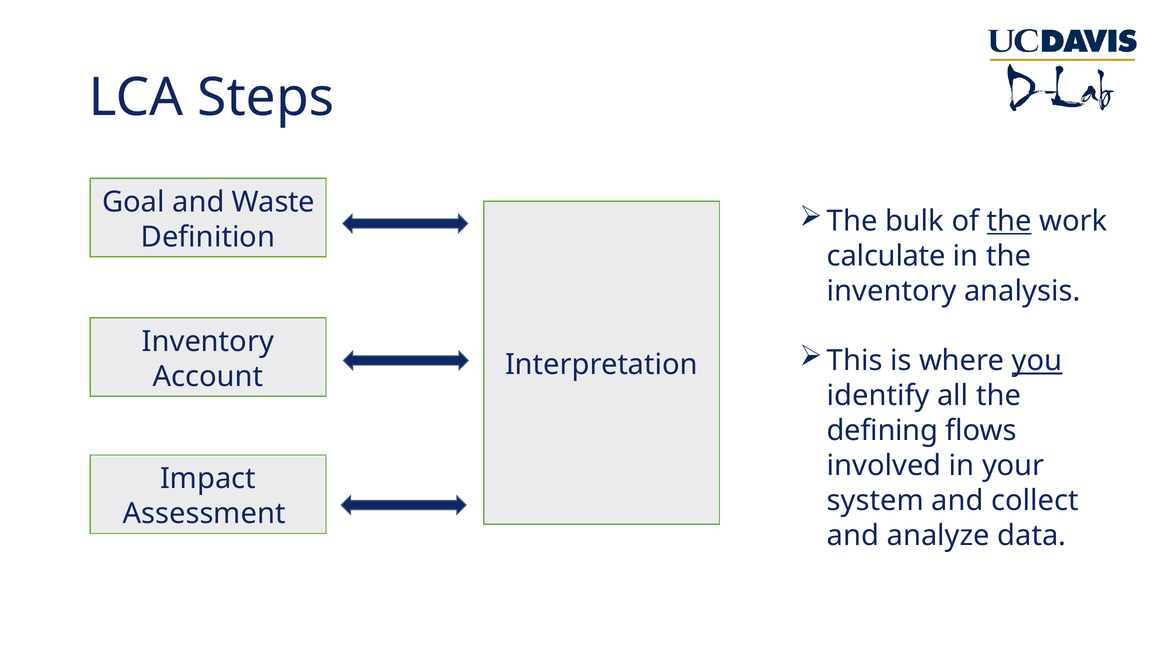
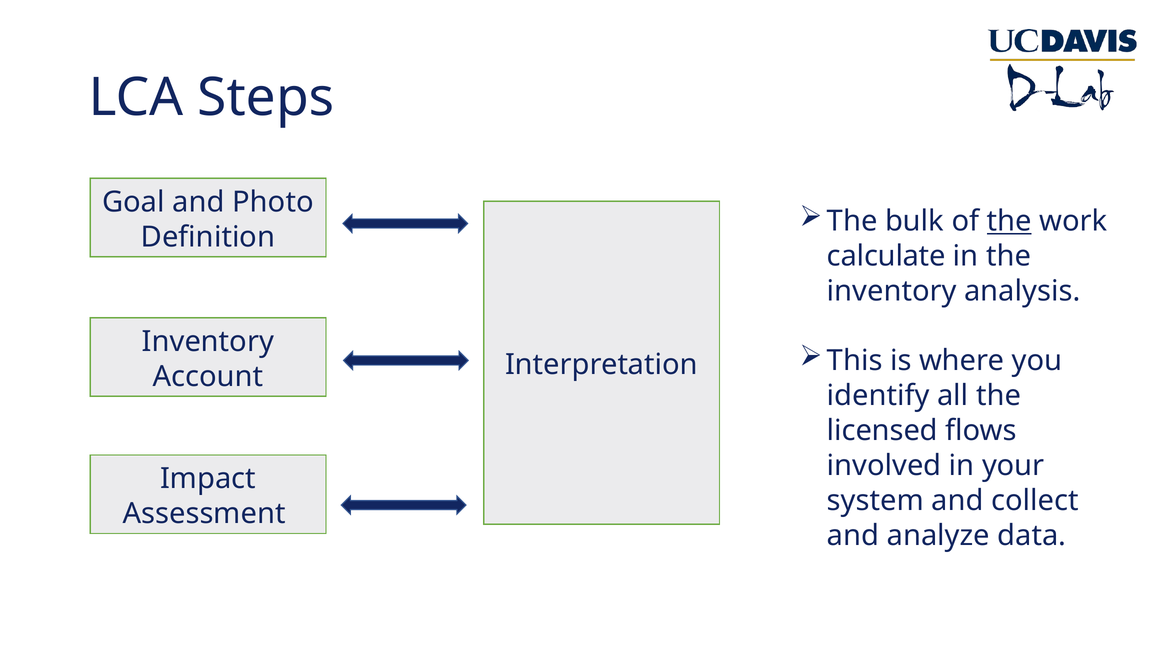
Waste: Waste -> Photo
you underline: present -> none
defining: defining -> licensed
